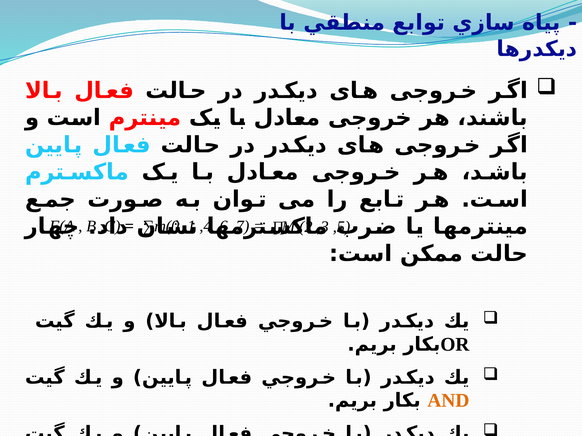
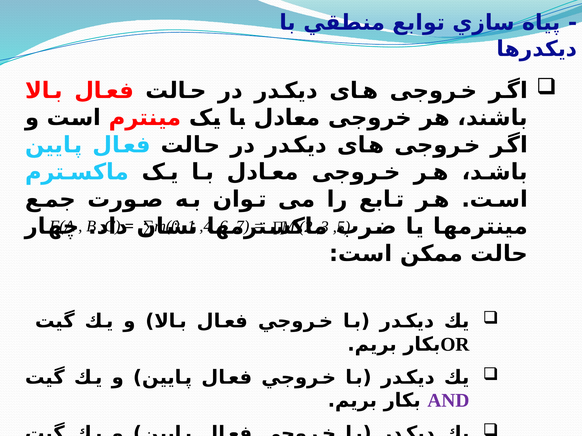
AND colour: orange -> purple
